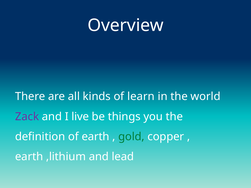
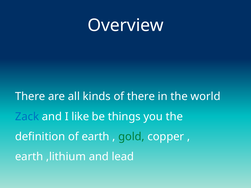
of learn: learn -> there
Zack colour: purple -> blue
live: live -> like
